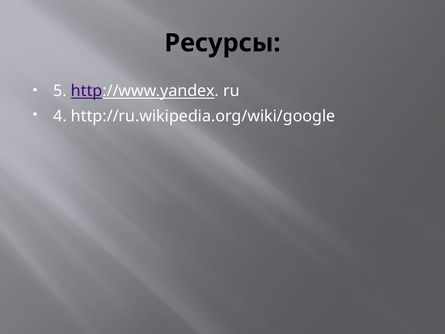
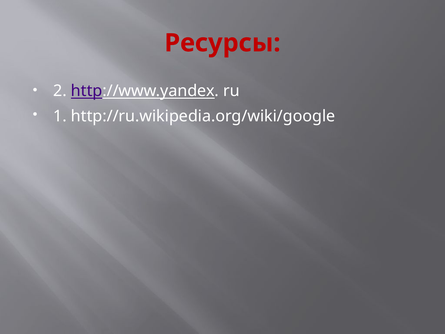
Ресурсы colour: black -> red
5: 5 -> 2
4: 4 -> 1
